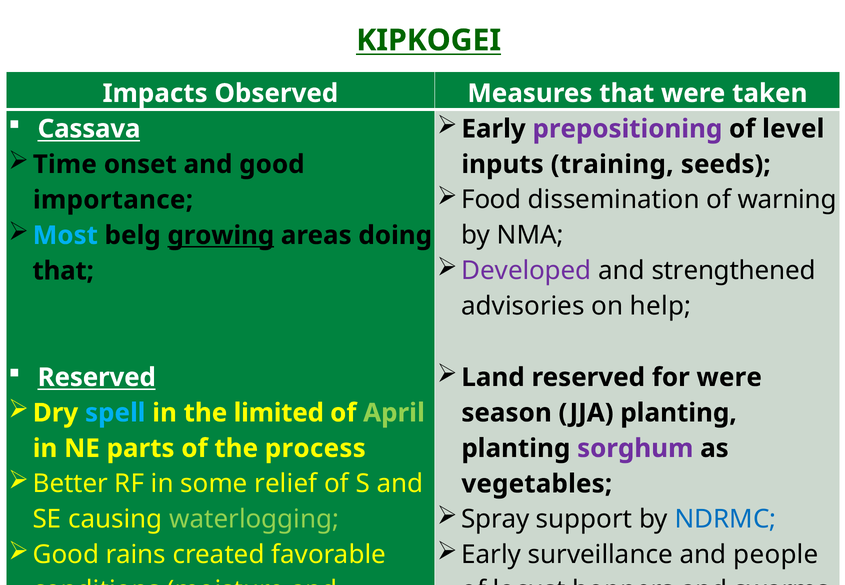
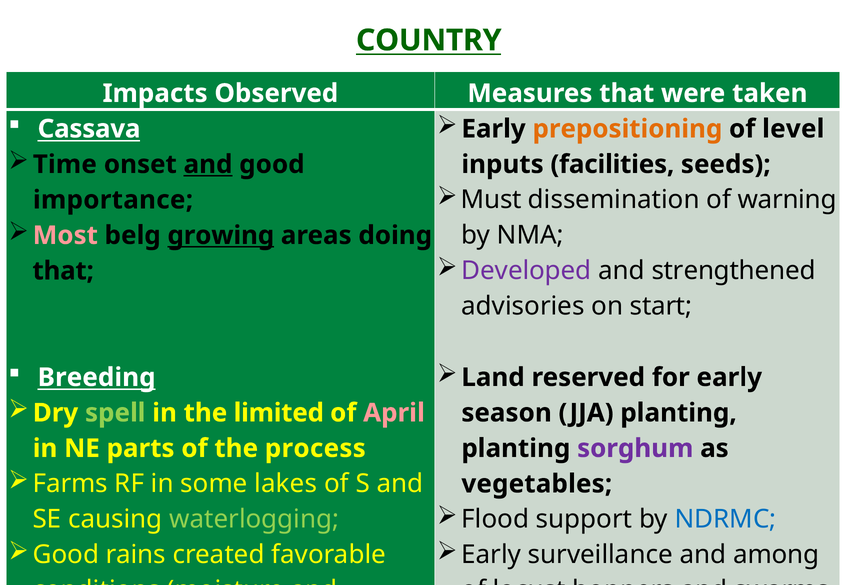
KIPKOGEI: KIPKOGEI -> COUNTRY
prepositioning colour: purple -> orange
and at (208, 164) underline: none -> present
training: training -> facilities
Food: Food -> Must
Most colour: light blue -> pink
help: help -> start
Reserved at (97, 377): Reserved -> Breeding
for were: were -> early
spell colour: light blue -> light green
April colour: light green -> pink
Better: Better -> Farms
relief: relief -> lakes
Spray: Spray -> Flood
people: people -> among
